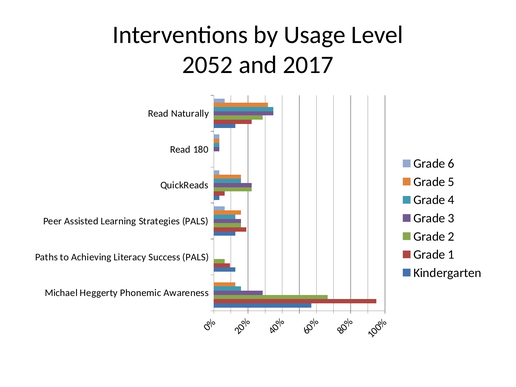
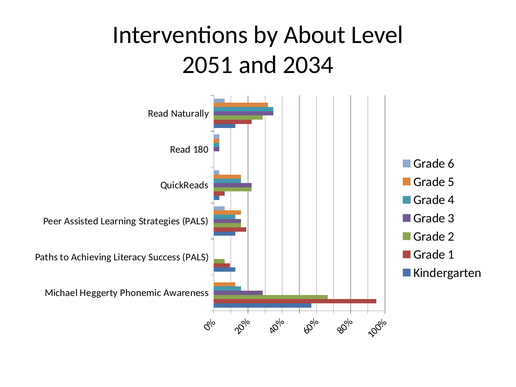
Usage: Usage -> About
2052: 2052 -> 2051
2017: 2017 -> 2034
